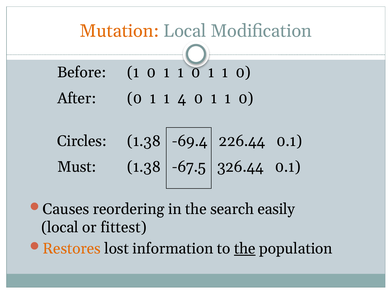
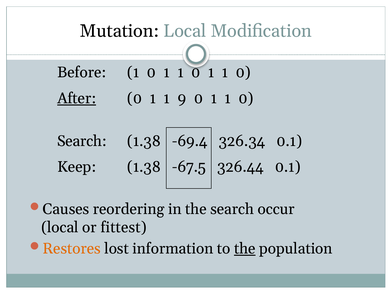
Mutation colour: orange -> black
After underline: none -> present
4: 4 -> 9
Circles at (82, 141): Circles -> Search
226.44: 226.44 -> 326.34
Must: Must -> Keep
easily: easily -> occur
